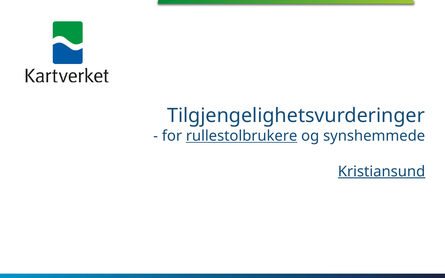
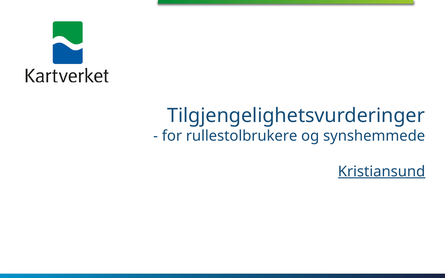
rullestolbrukere underline: present -> none
